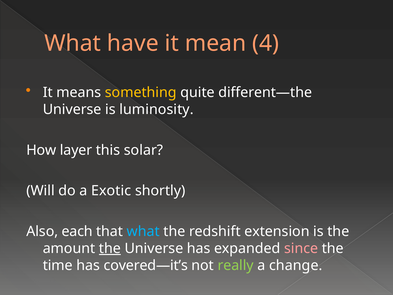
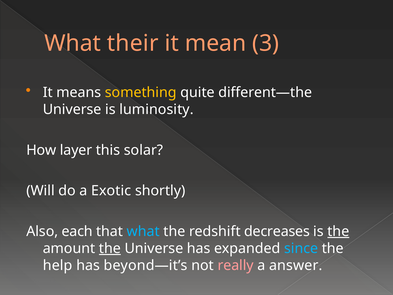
have: have -> their
4: 4 -> 3
extension: extension -> decreases
the at (338, 231) underline: none -> present
since colour: pink -> light blue
time: time -> help
covered—it’s: covered—it’s -> beyond—it’s
really colour: light green -> pink
change: change -> answer
